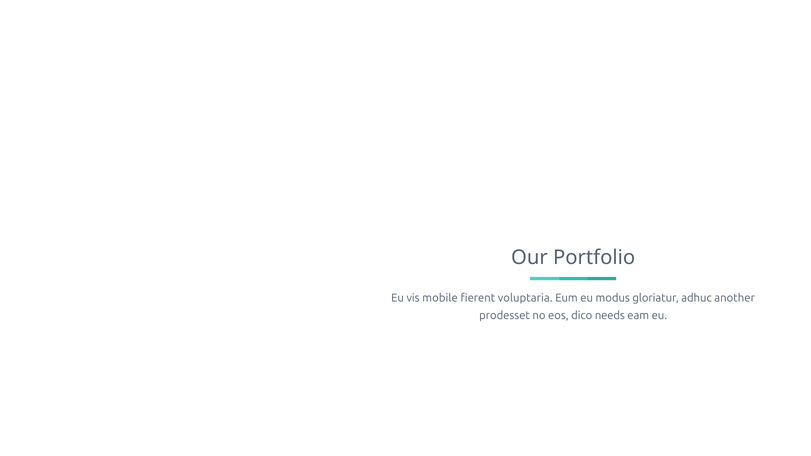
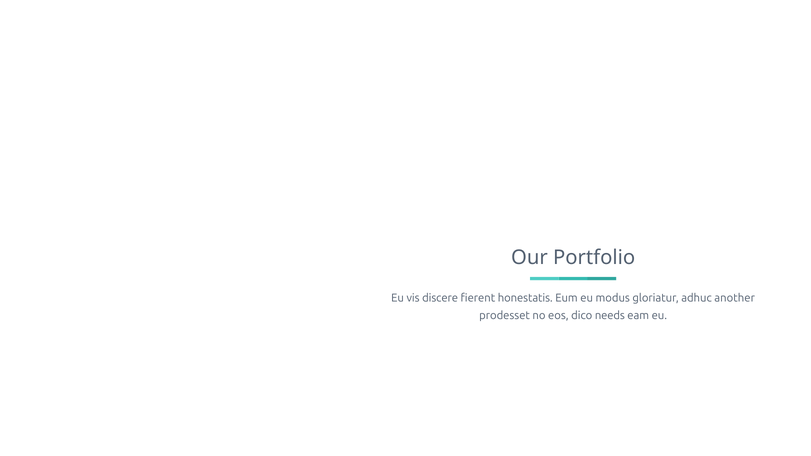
mobile: mobile -> discere
voluptaria: voluptaria -> honestatis
